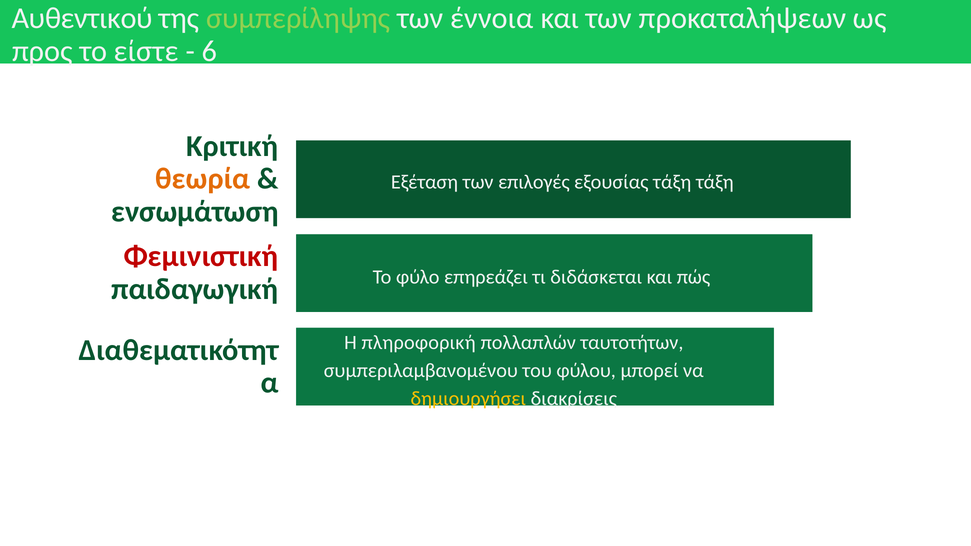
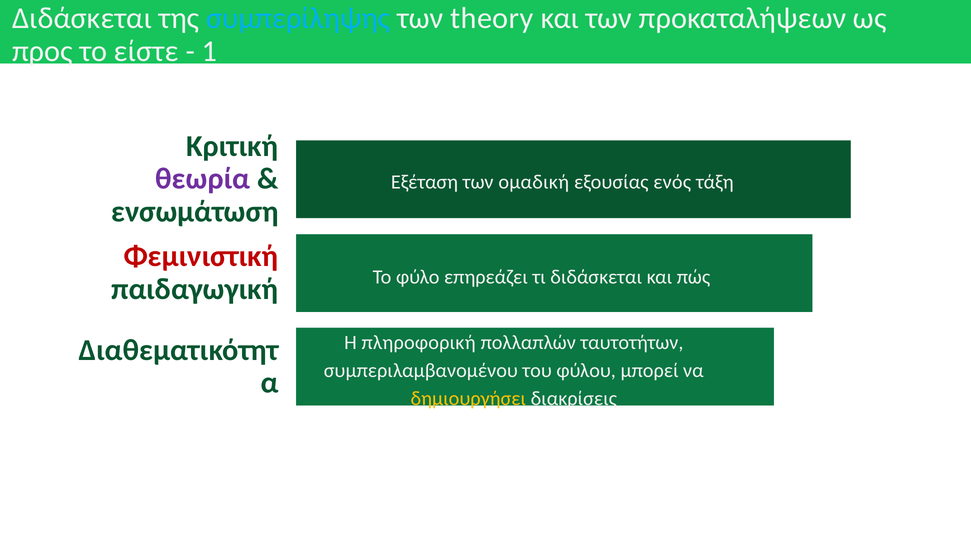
Αυθεντικού at (82, 18): Αυθεντικού -> Διδάσκεται
συμπερίληψης colour: light green -> light blue
έννοια: έννοια -> theory
6: 6 -> 1
θεωρία colour: orange -> purple
επιλογές: επιλογές -> ομαδική
εξουσίας τάξη: τάξη -> ενός
